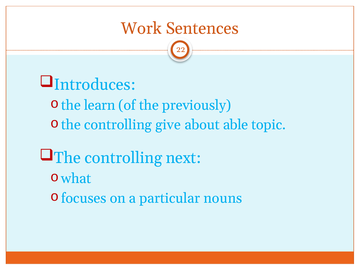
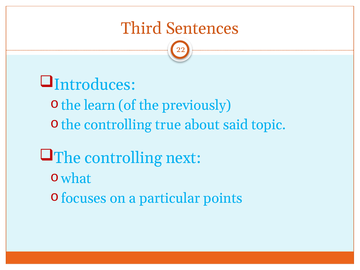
Work: Work -> Third
give: give -> true
able: able -> said
nouns: nouns -> points
